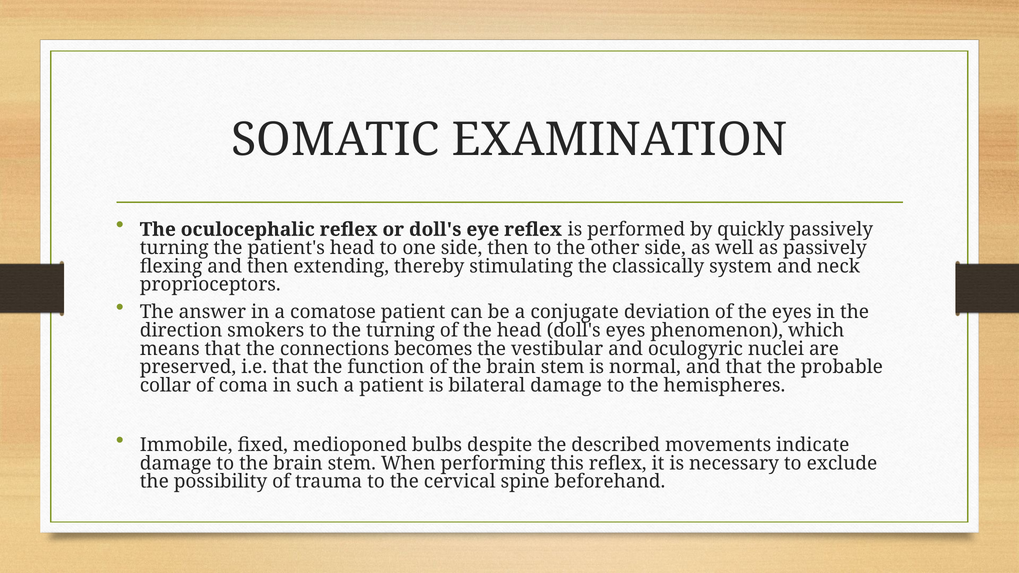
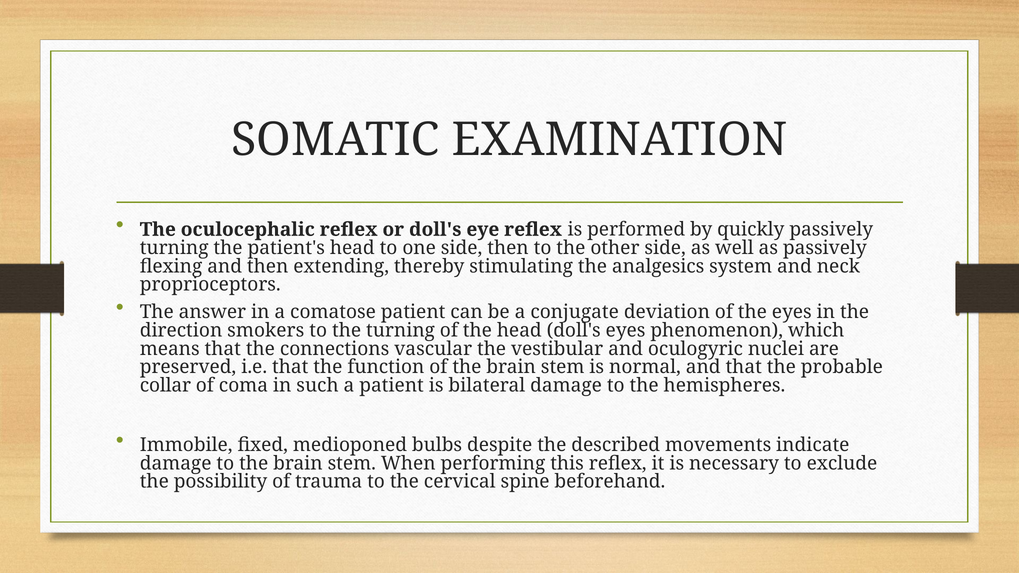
classically: classically -> analgesics
becomes: becomes -> vascular
